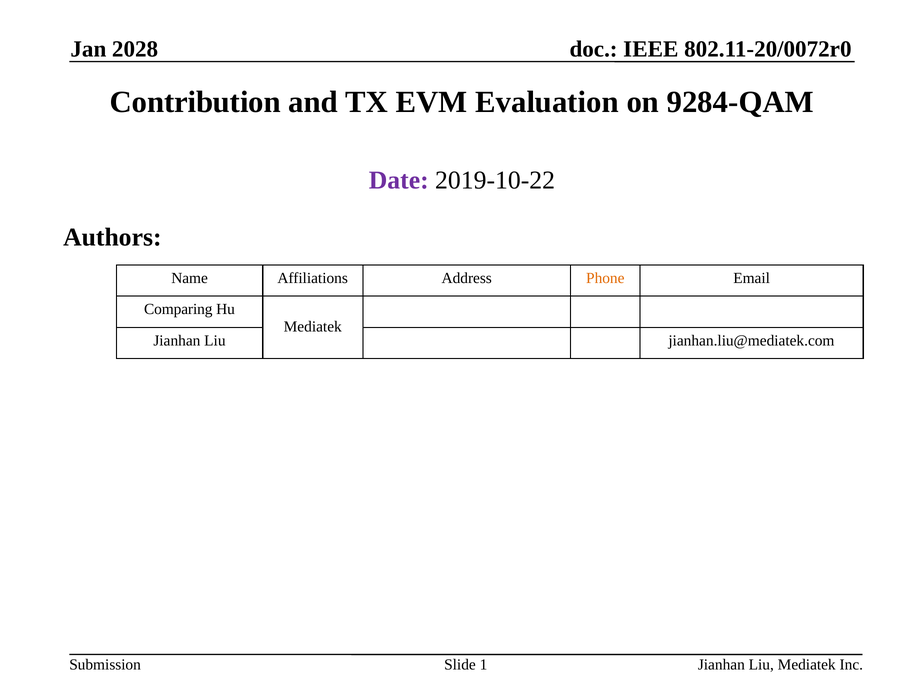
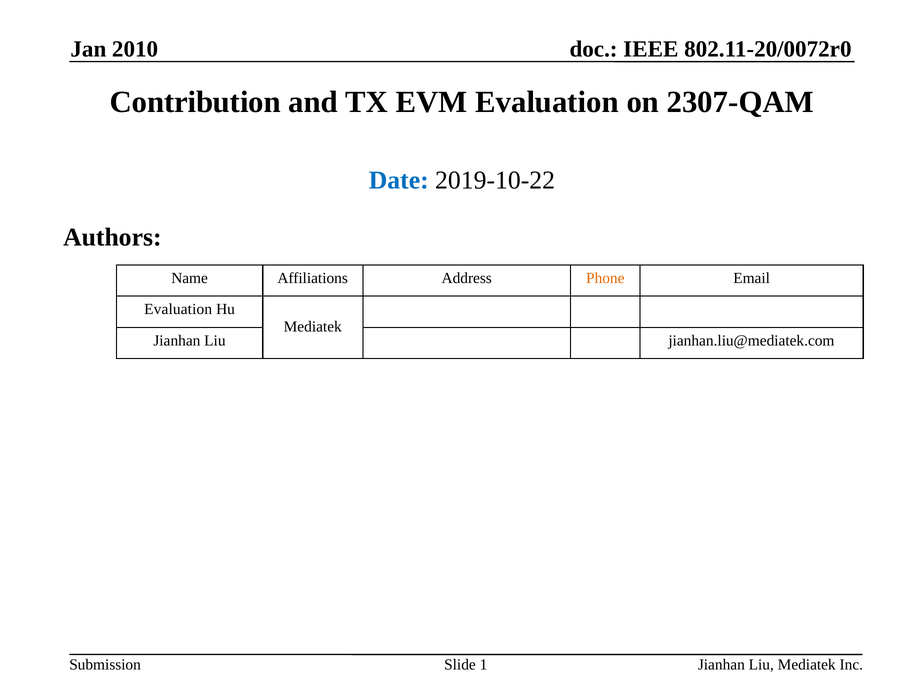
2028: 2028 -> 2010
9284-QAM: 9284-QAM -> 2307-QAM
Date colour: purple -> blue
Comparing at (178, 309): Comparing -> Evaluation
